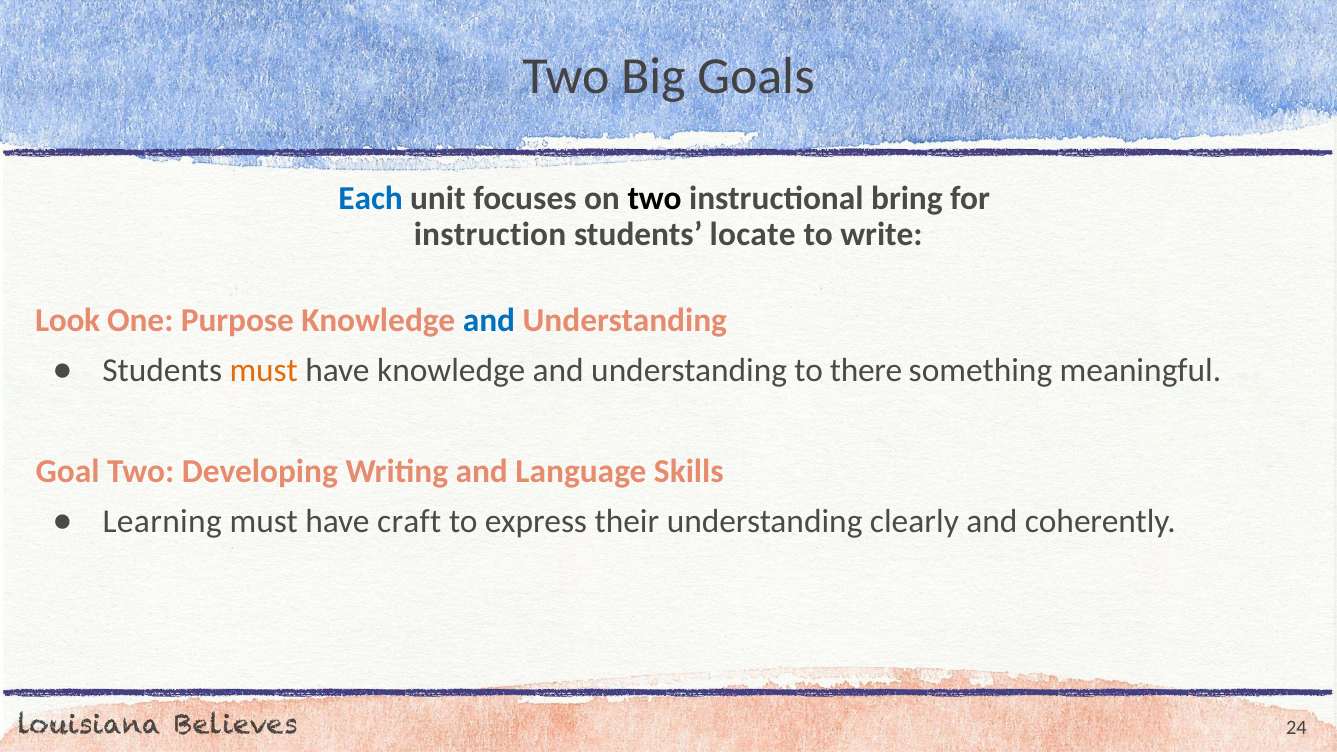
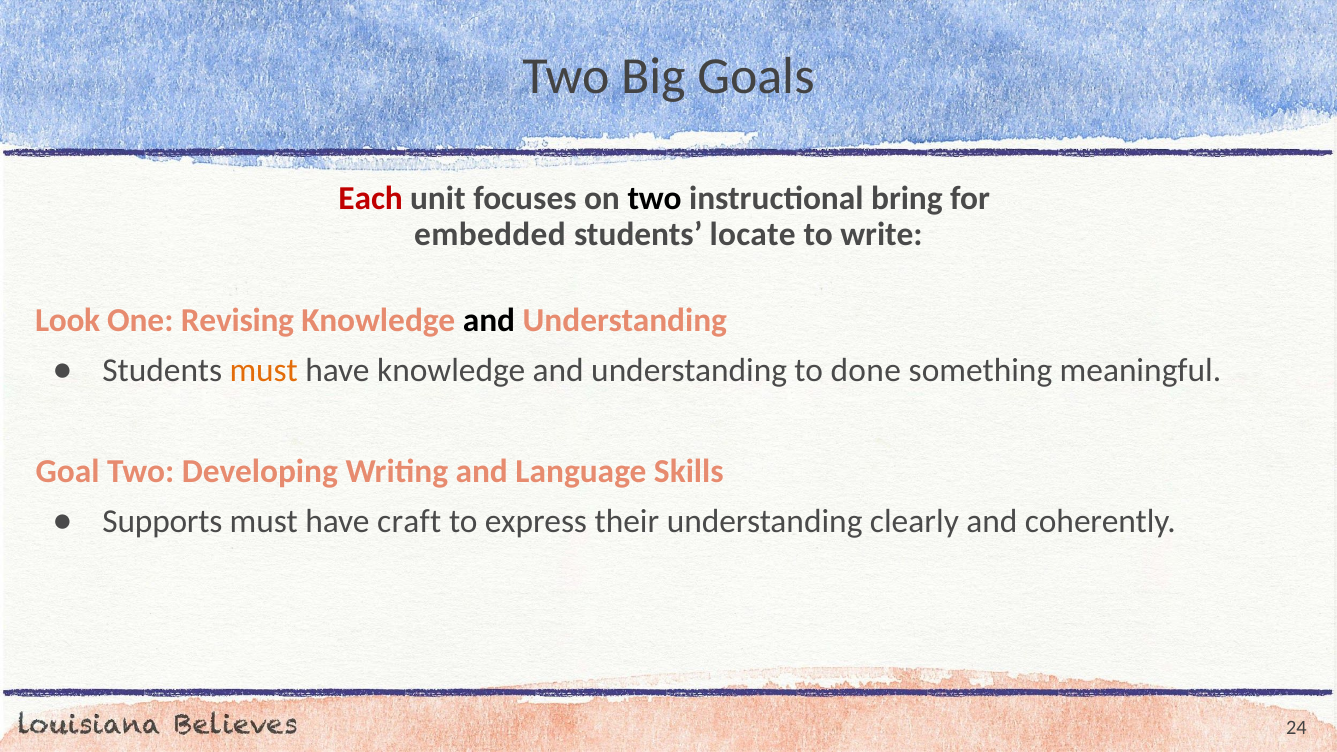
Each colour: blue -> red
instruction: instruction -> embedded
Purpose: Purpose -> Revising
and at (489, 321) colour: blue -> black
there: there -> done
Learning: Learning -> Supports
